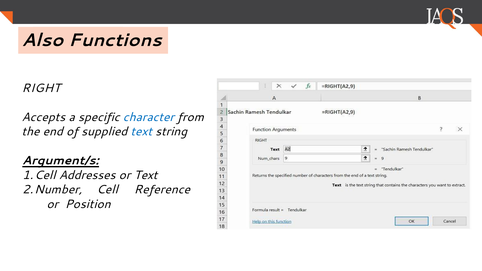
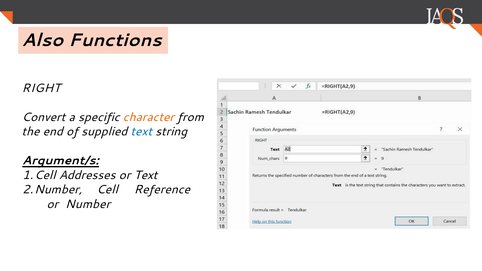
Accepts: Accepts -> Convert
character colour: blue -> orange
Position: Position -> Number
